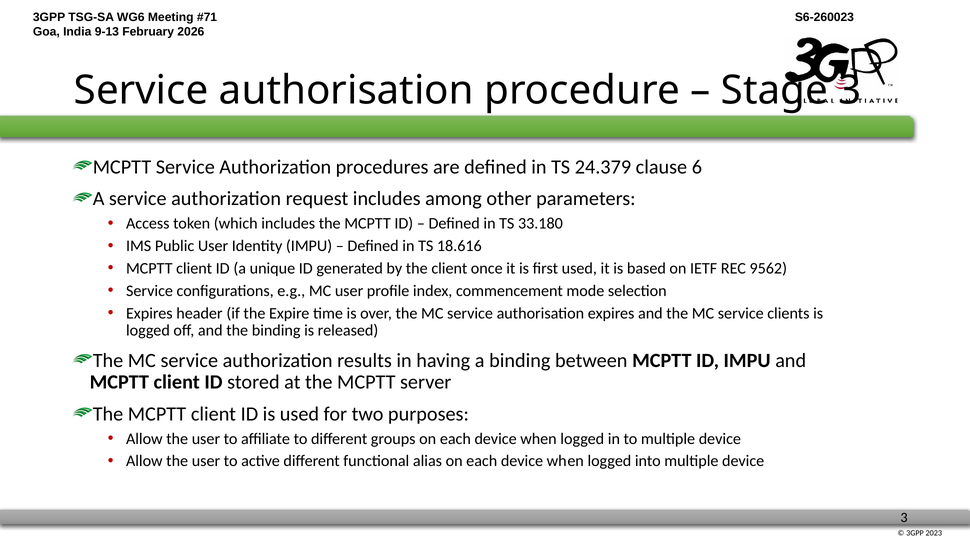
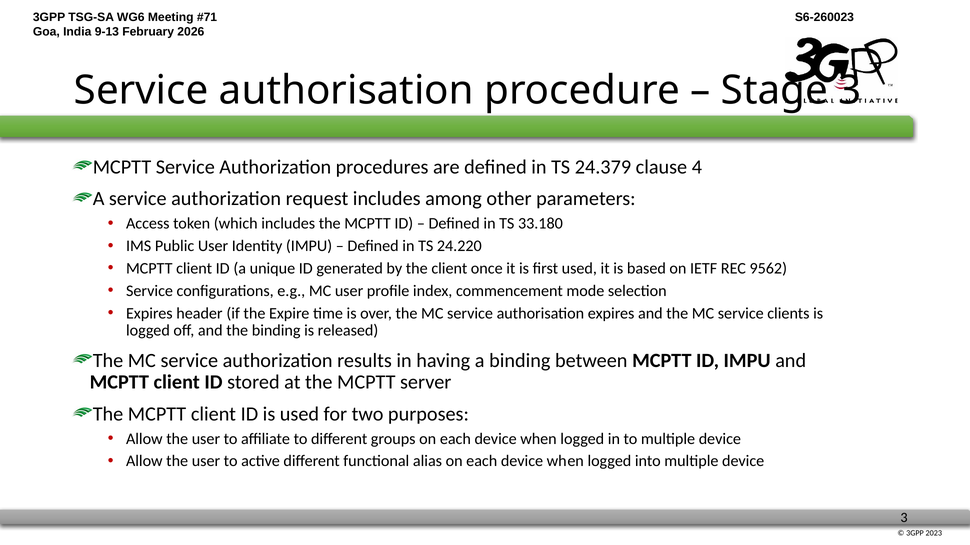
6: 6 -> 4
18.616: 18.616 -> 24.220
